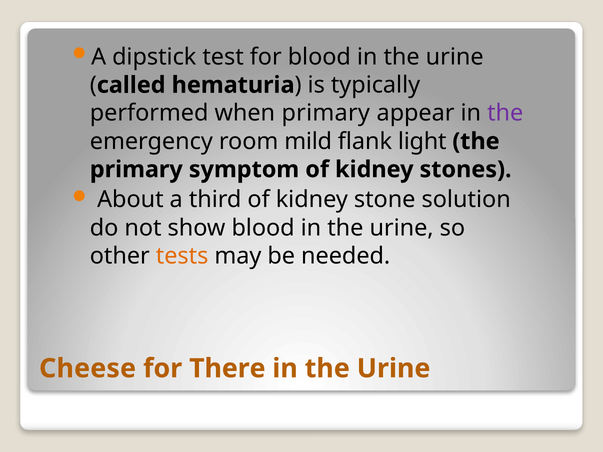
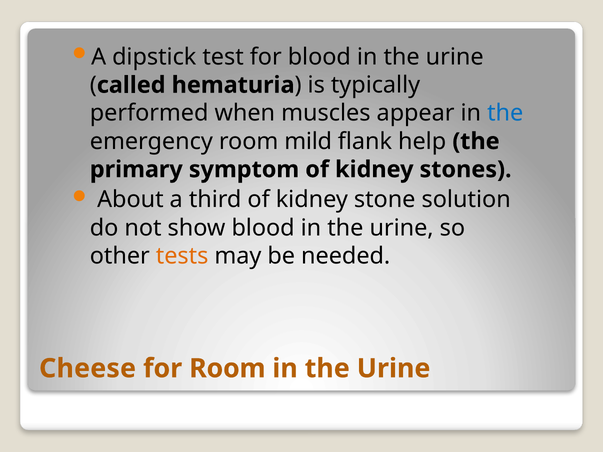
when primary: primary -> muscles
the at (505, 113) colour: purple -> blue
light: light -> help
for There: There -> Room
